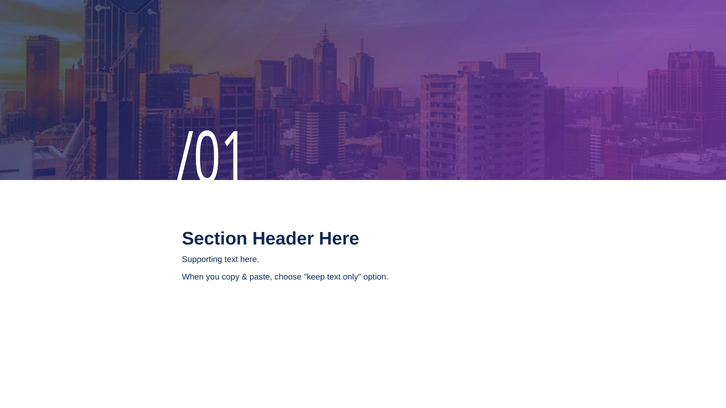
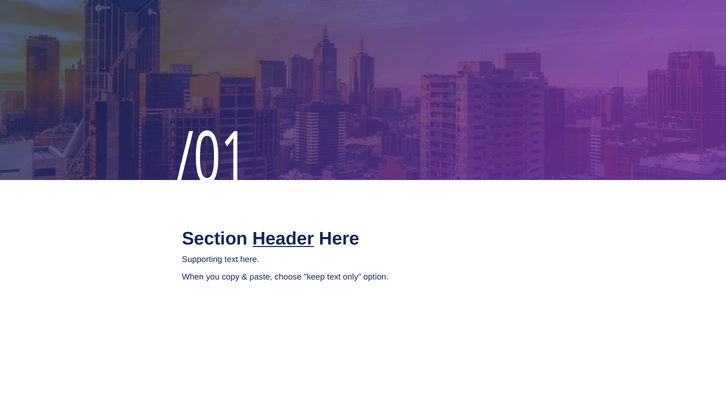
Header underline: none -> present
